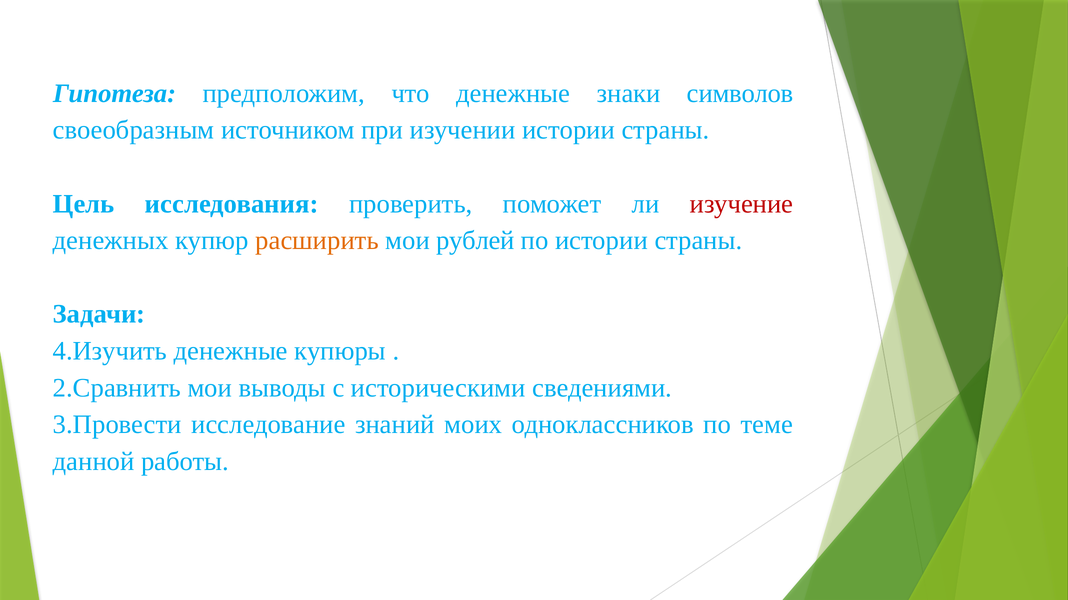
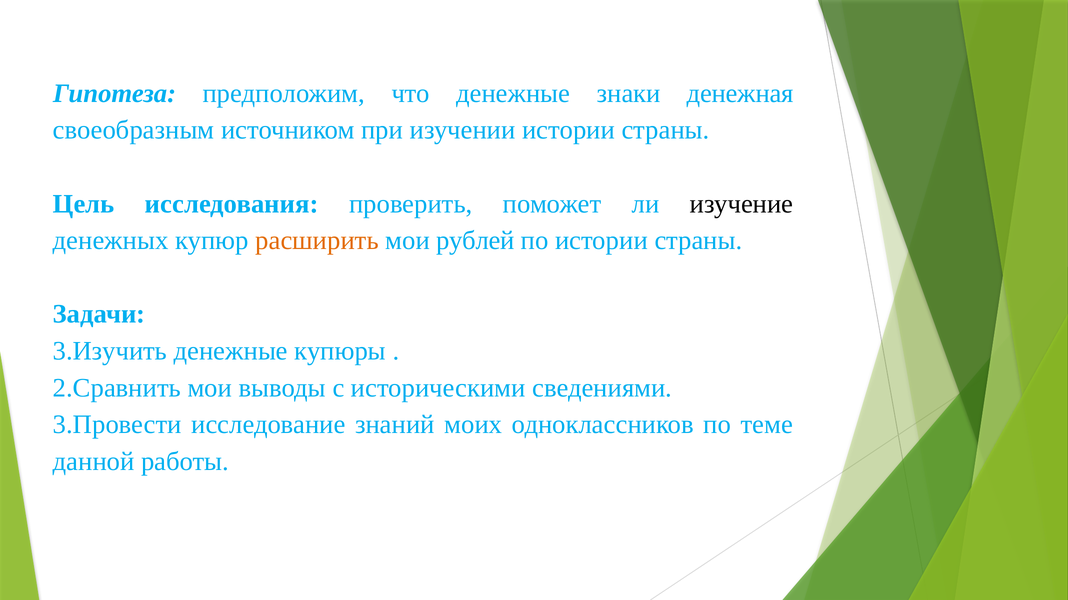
символов: символов -> денежная
изучение colour: red -> black
4.Изучить: 4.Изучить -> 3.Изучить
